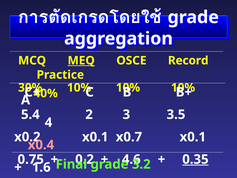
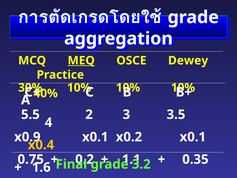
Record: Record -> Dewey
5.4: 5.4 -> 5.5
x0.2: x0.2 -> x0.9
x0.7: x0.7 -> x0.2
x0.4 colour: pink -> yellow
4.6: 4.6 -> 1.1
0.35 underline: present -> none
